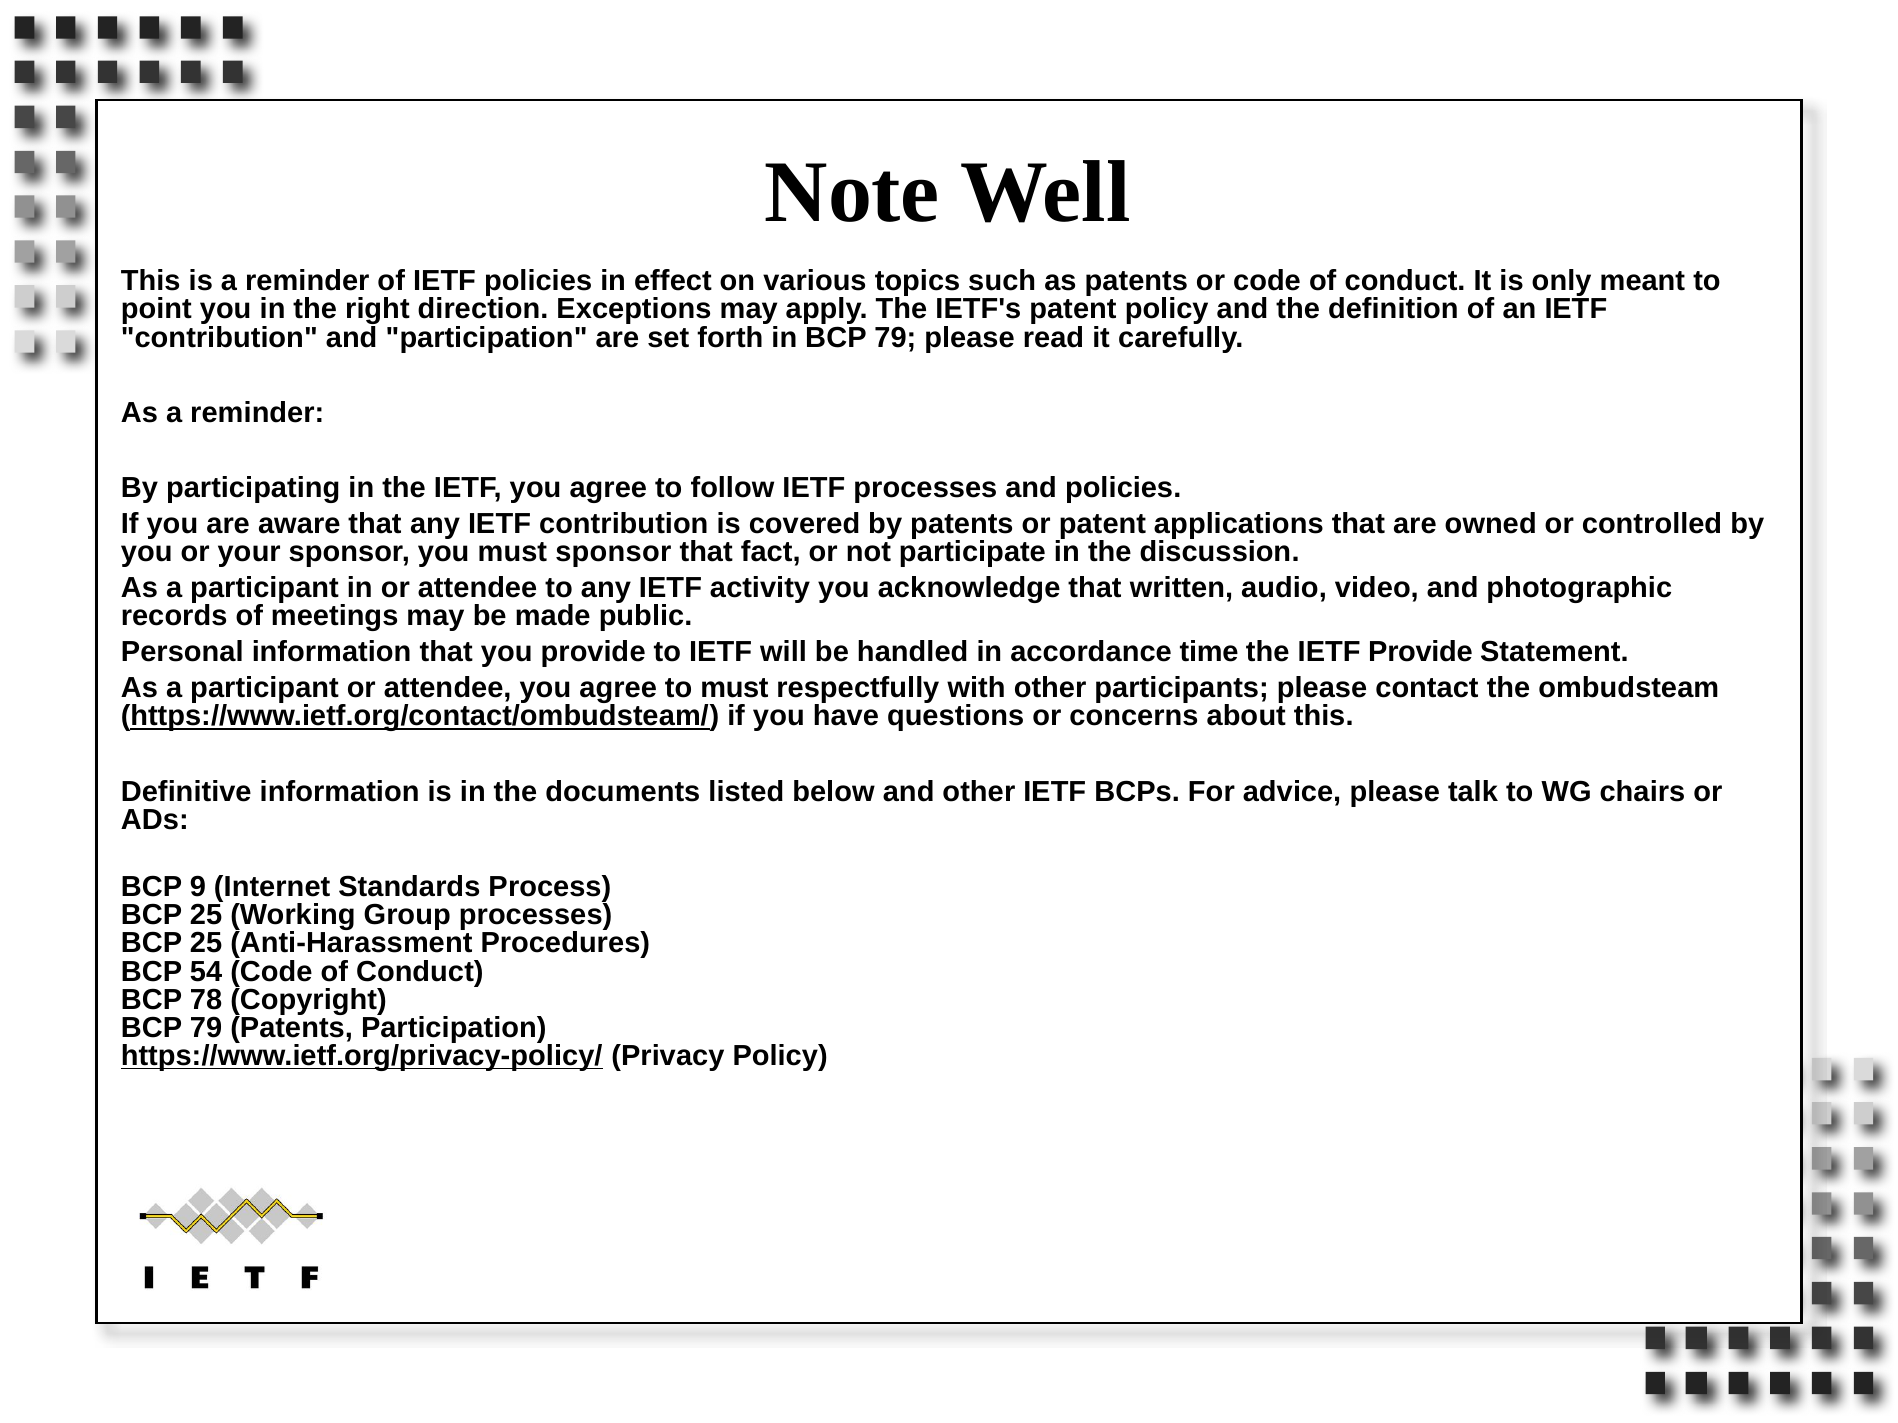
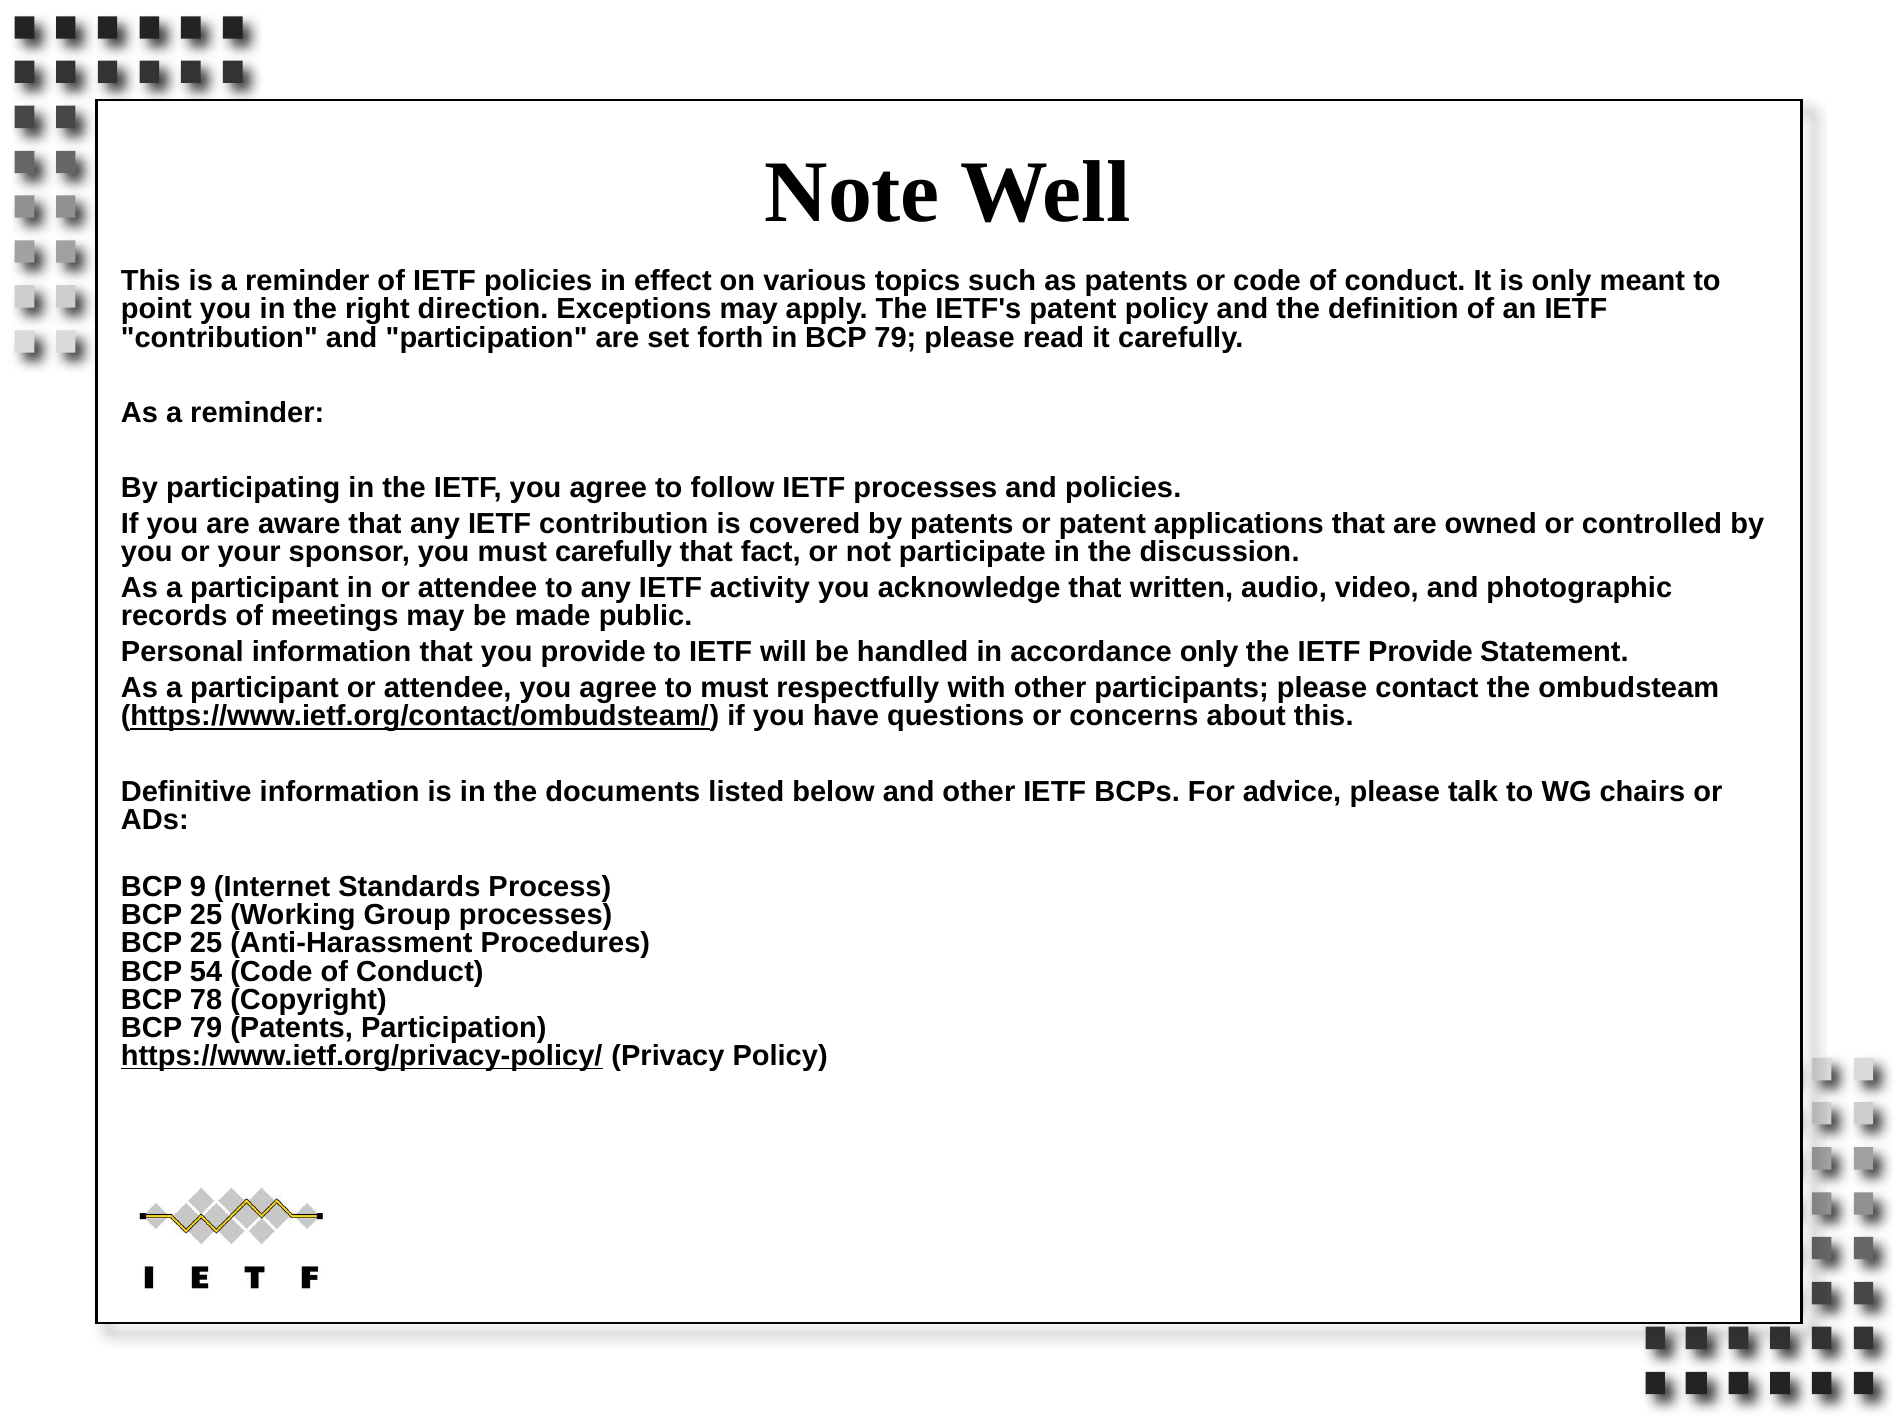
must sponsor: sponsor -> carefully
accordance time: time -> only
